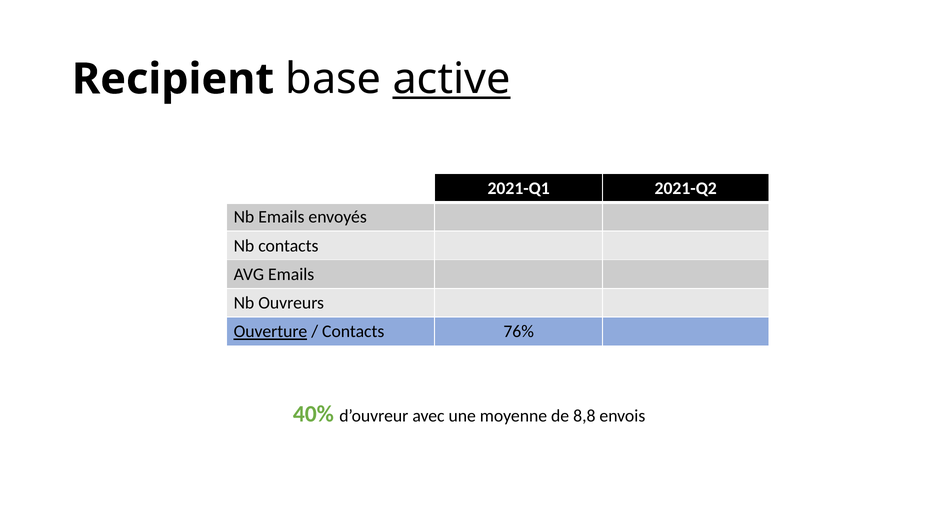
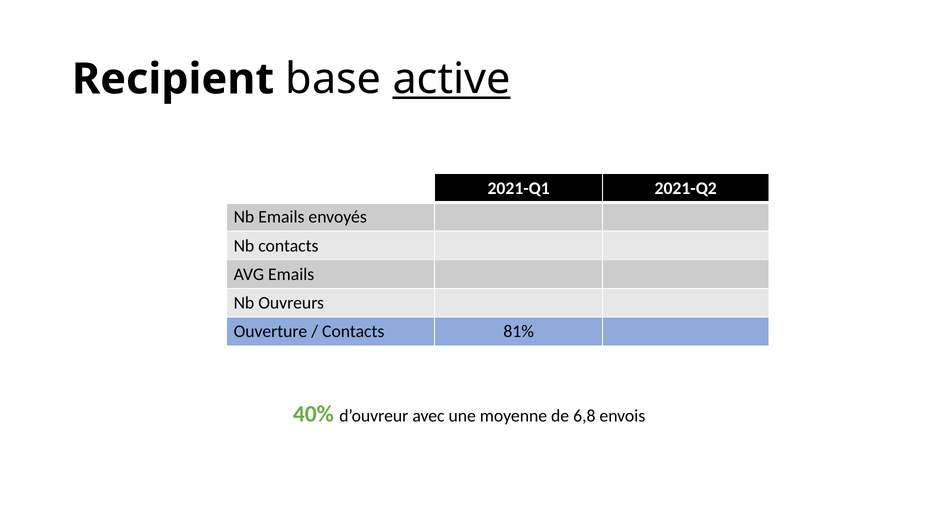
Ouverture underline: present -> none
76%: 76% -> 81%
8,8: 8,8 -> 6,8
